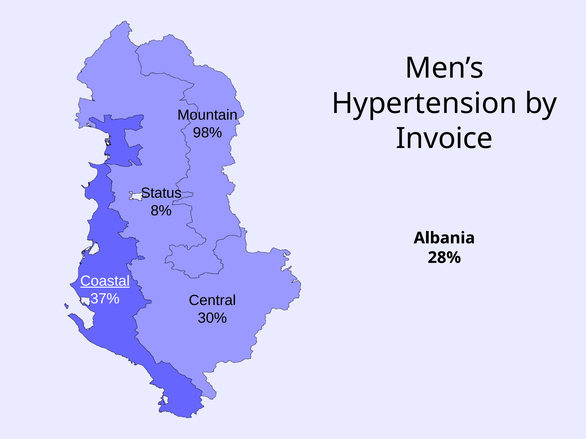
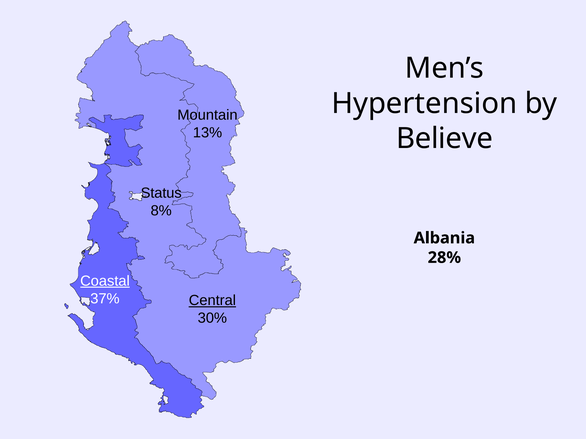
98%: 98% -> 13%
Invoice: Invoice -> Believe
Central underline: none -> present
